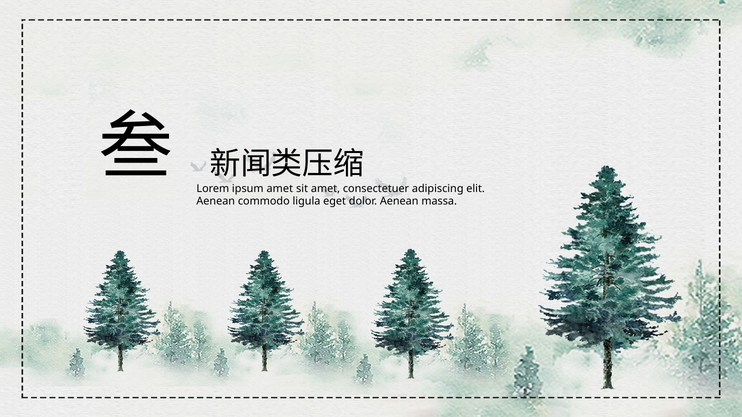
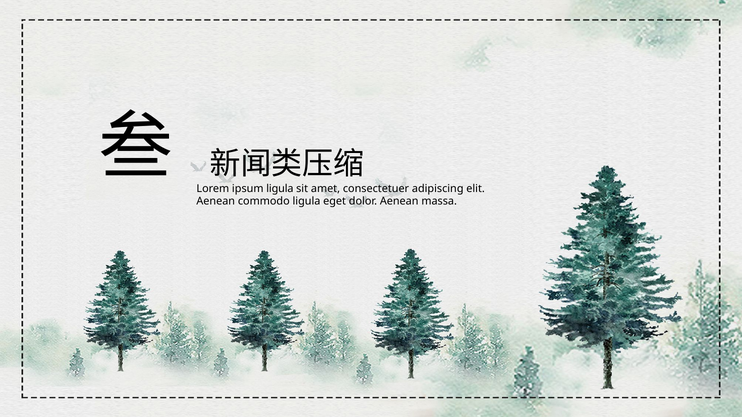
ipsum amet: amet -> ligula
